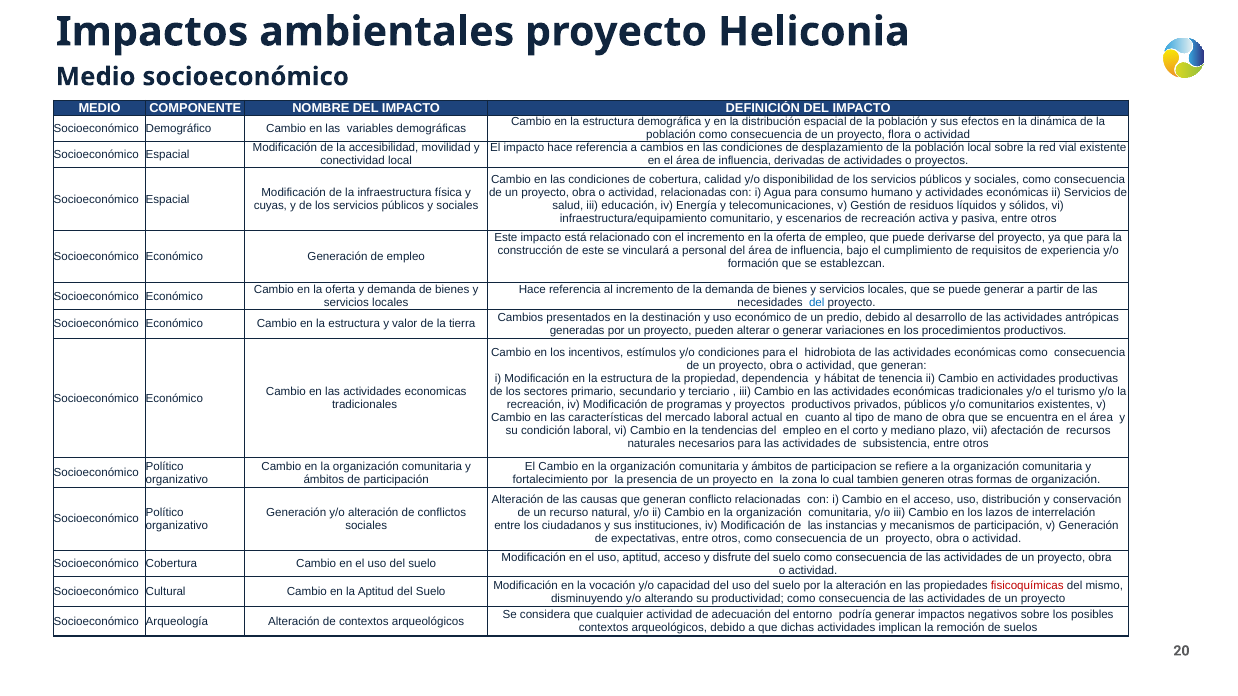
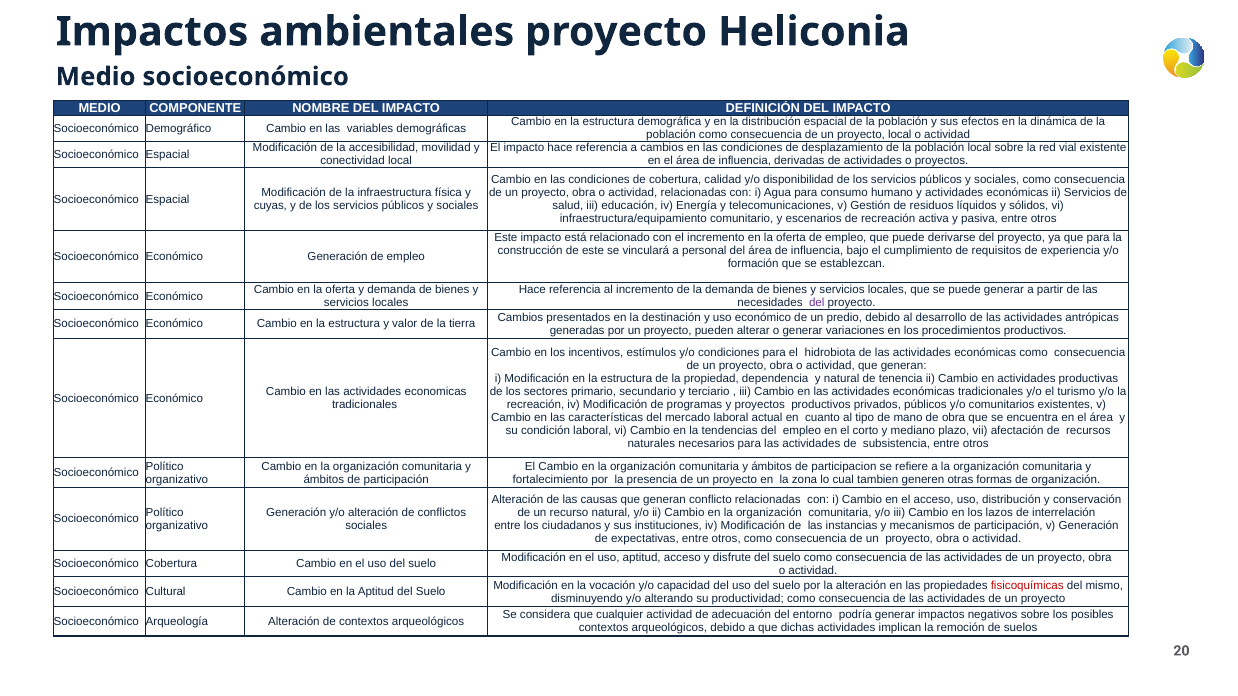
proyecto flora: flora -> local
del at (817, 303) colour: blue -> purple
y hábitat: hábitat -> natural
